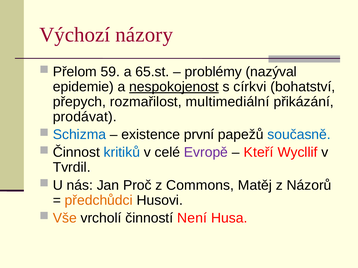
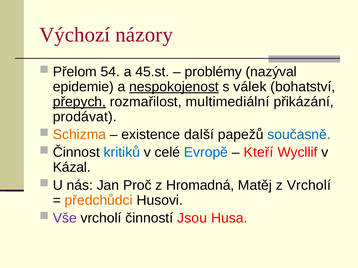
59: 59 -> 54
65.st: 65.st -> 45.st
církvi: církvi -> válek
přepych underline: none -> present
Schizma colour: blue -> orange
první: první -> další
Evropě colour: purple -> blue
Tvrdil: Tvrdil -> Kázal
Commons: Commons -> Hromadná
z Názorů: Názorů -> Vrcholí
Vše colour: orange -> purple
Není: Není -> Jsou
